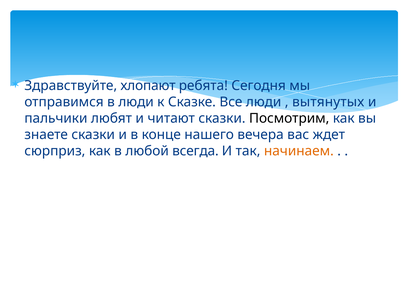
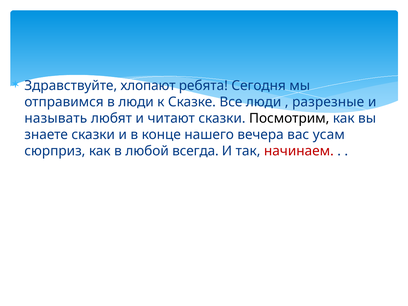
вытянутых: вытянутых -> разрезные
пальчики: пальчики -> называть
ждет: ждет -> усам
начинаем colour: orange -> red
